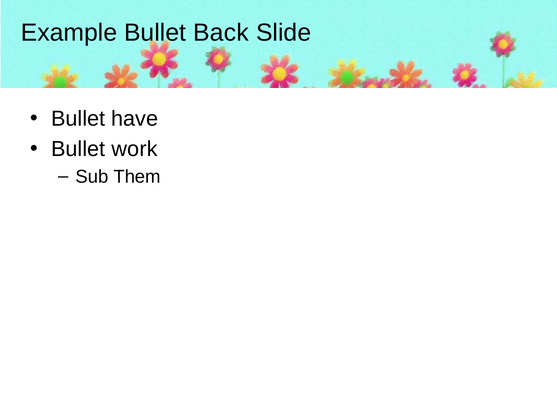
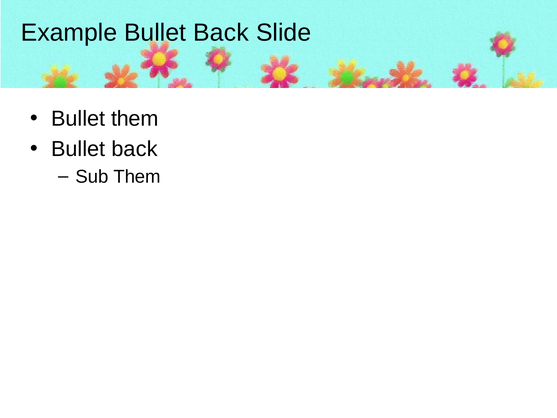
Bullet have: have -> them
work at (135, 149): work -> back
